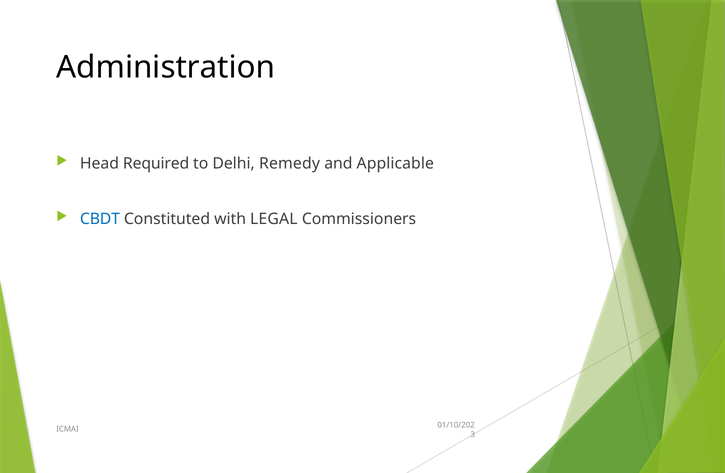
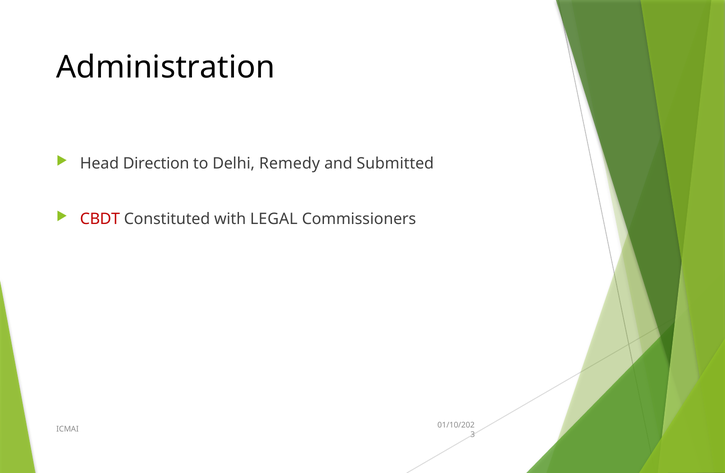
Required: Required -> Direction
Applicable: Applicable -> Submitted
CBDT colour: blue -> red
